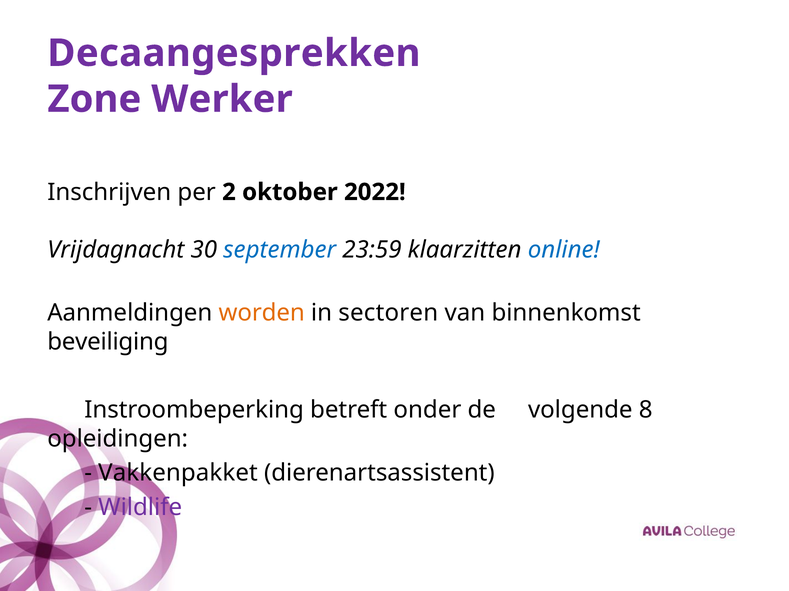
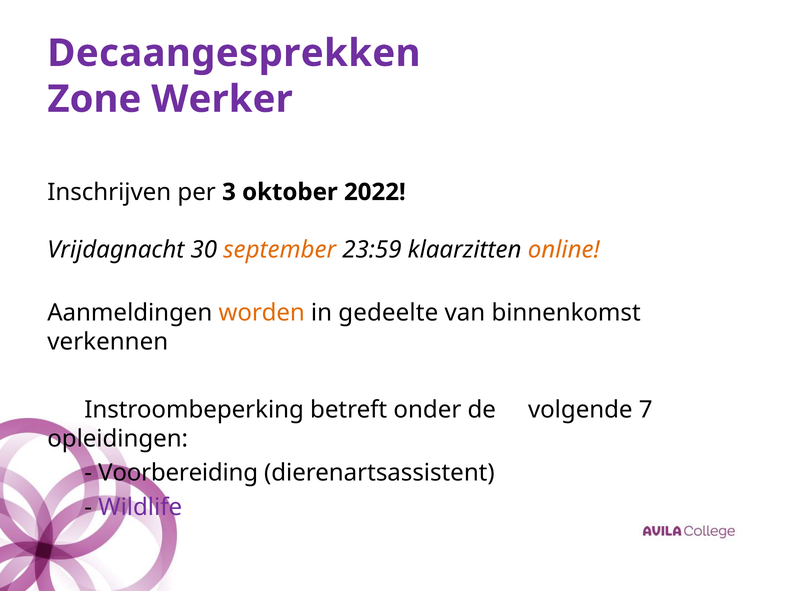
2: 2 -> 3
september colour: blue -> orange
online colour: blue -> orange
sectoren: sectoren -> gedeelte
beveiliging: beveiliging -> verkennen
8: 8 -> 7
Vakkenpakket: Vakkenpakket -> Voorbereiding
